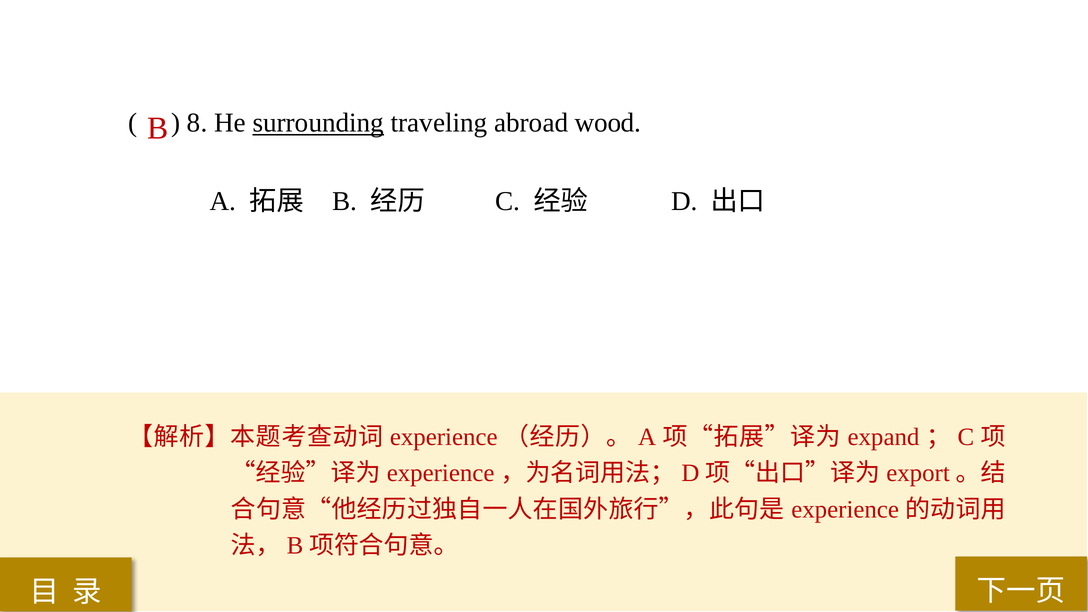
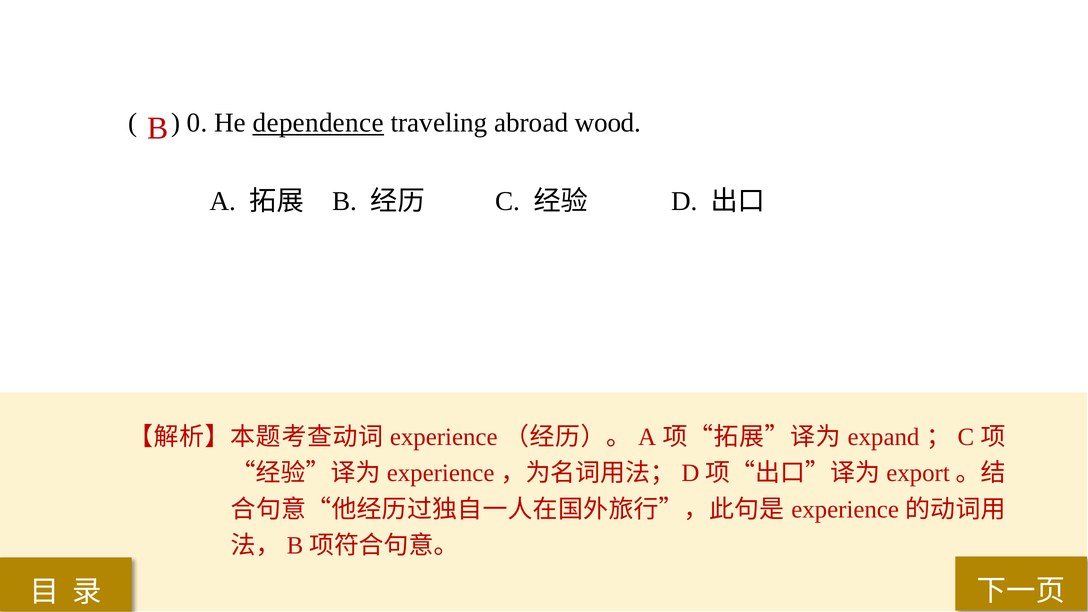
8: 8 -> 0
surrounding: surrounding -> dependence
